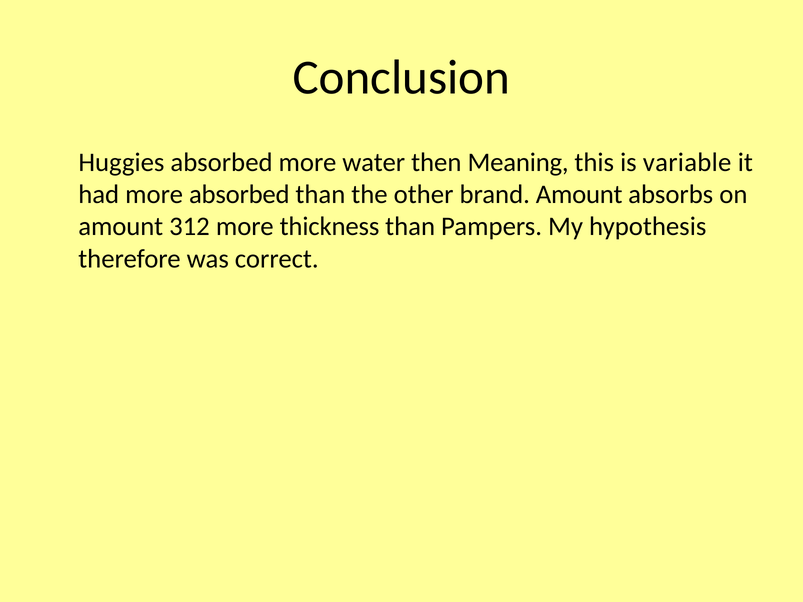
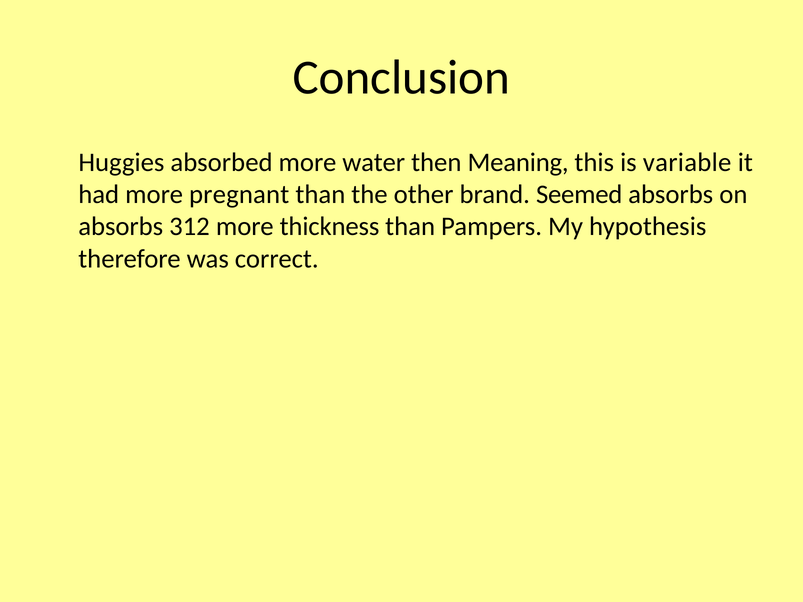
more absorbed: absorbed -> pregnant
brand Amount: Amount -> Seemed
amount at (121, 227): amount -> absorbs
